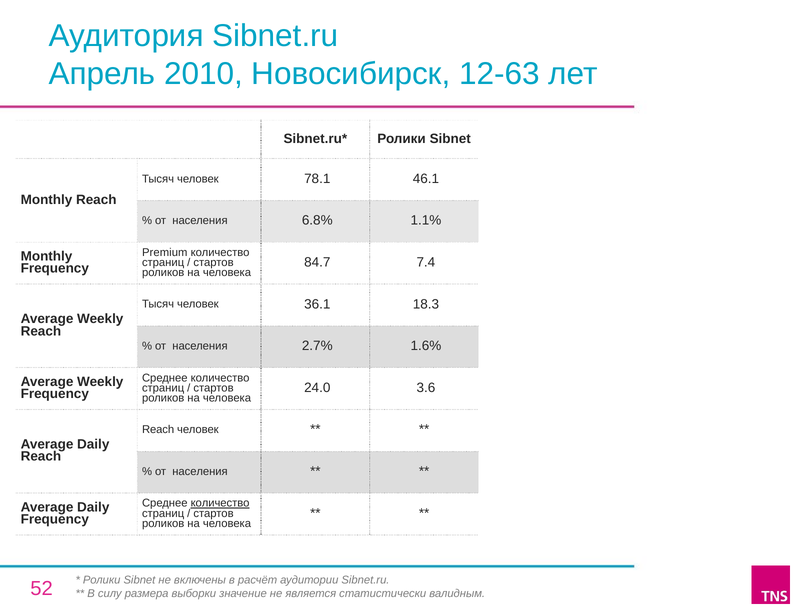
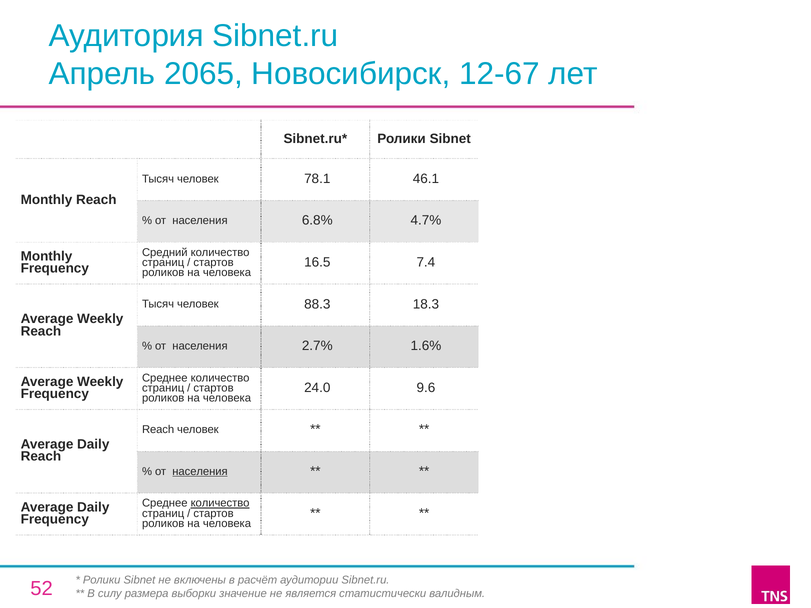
2010: 2010 -> 2065
12-63: 12-63 -> 12-67
1.1%: 1.1% -> 4.7%
Premium: Premium -> Средний
84.7: 84.7 -> 16.5
36.1: 36.1 -> 88.3
3.6: 3.6 -> 9.6
населения at (200, 472) underline: none -> present
